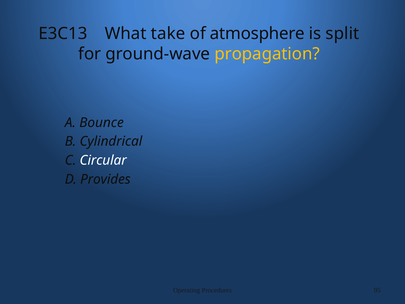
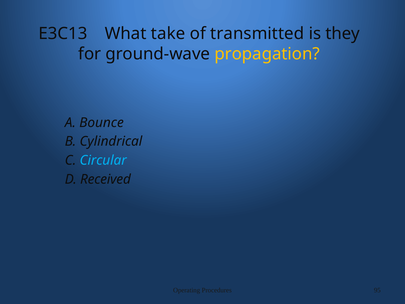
atmosphere: atmosphere -> transmitted
split: split -> they
Circular colour: white -> light blue
Provides: Provides -> Received
